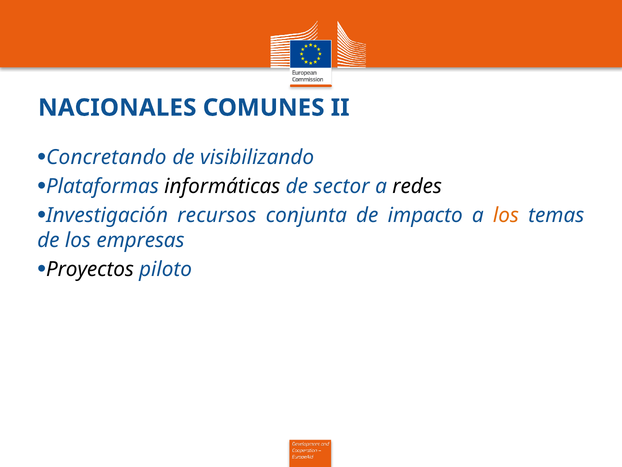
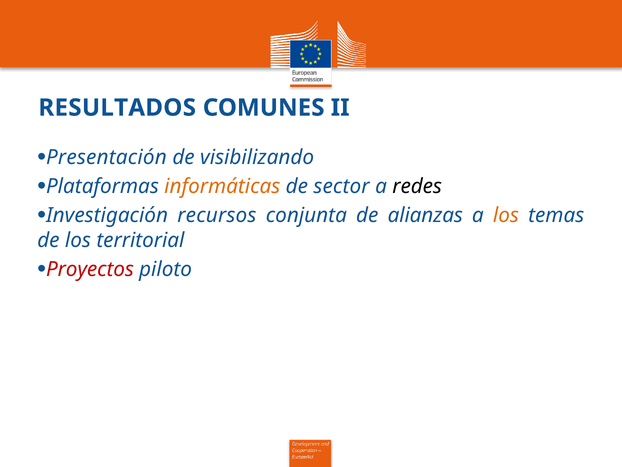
NACIONALES: NACIONALES -> RESULTADOS
Concretando: Concretando -> Presentación
informáticas colour: black -> orange
impacto: impacto -> alianzas
empresas: empresas -> territorial
Proyectos colour: black -> red
